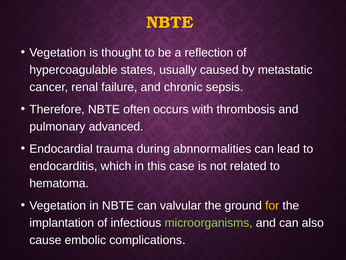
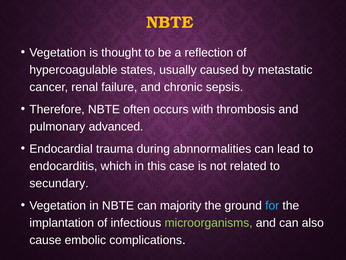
hematoma: hematoma -> secundary
valvular: valvular -> majority
for colour: yellow -> light blue
